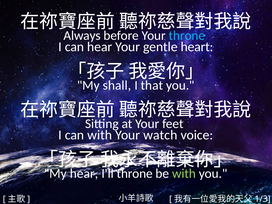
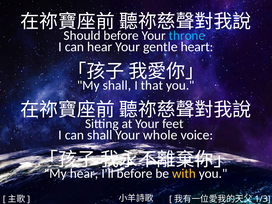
Always: Always -> Should
can with: with -> shall
watch: watch -> whole
I'll throne: throne -> before
with at (184, 174) colour: light green -> yellow
